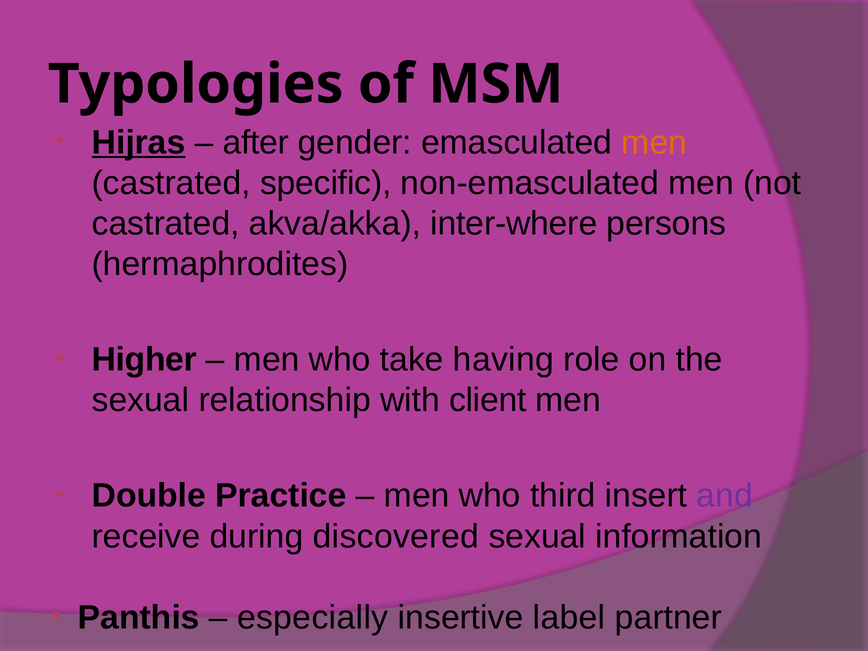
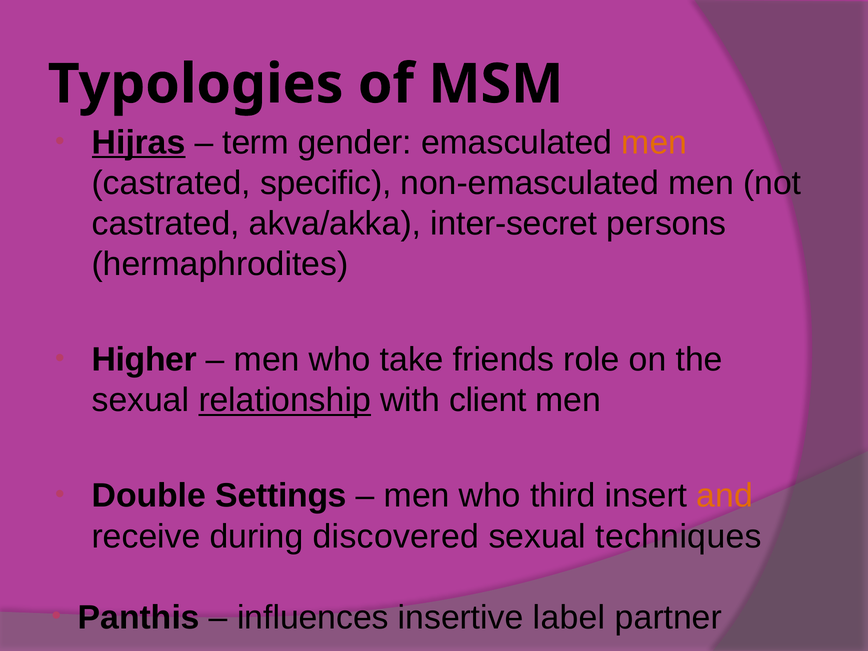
after: after -> term
inter-where: inter-where -> inter-secret
having: having -> friends
relationship underline: none -> present
Practice: Practice -> Settings
and colour: purple -> orange
information: information -> techniques
especially: especially -> influences
